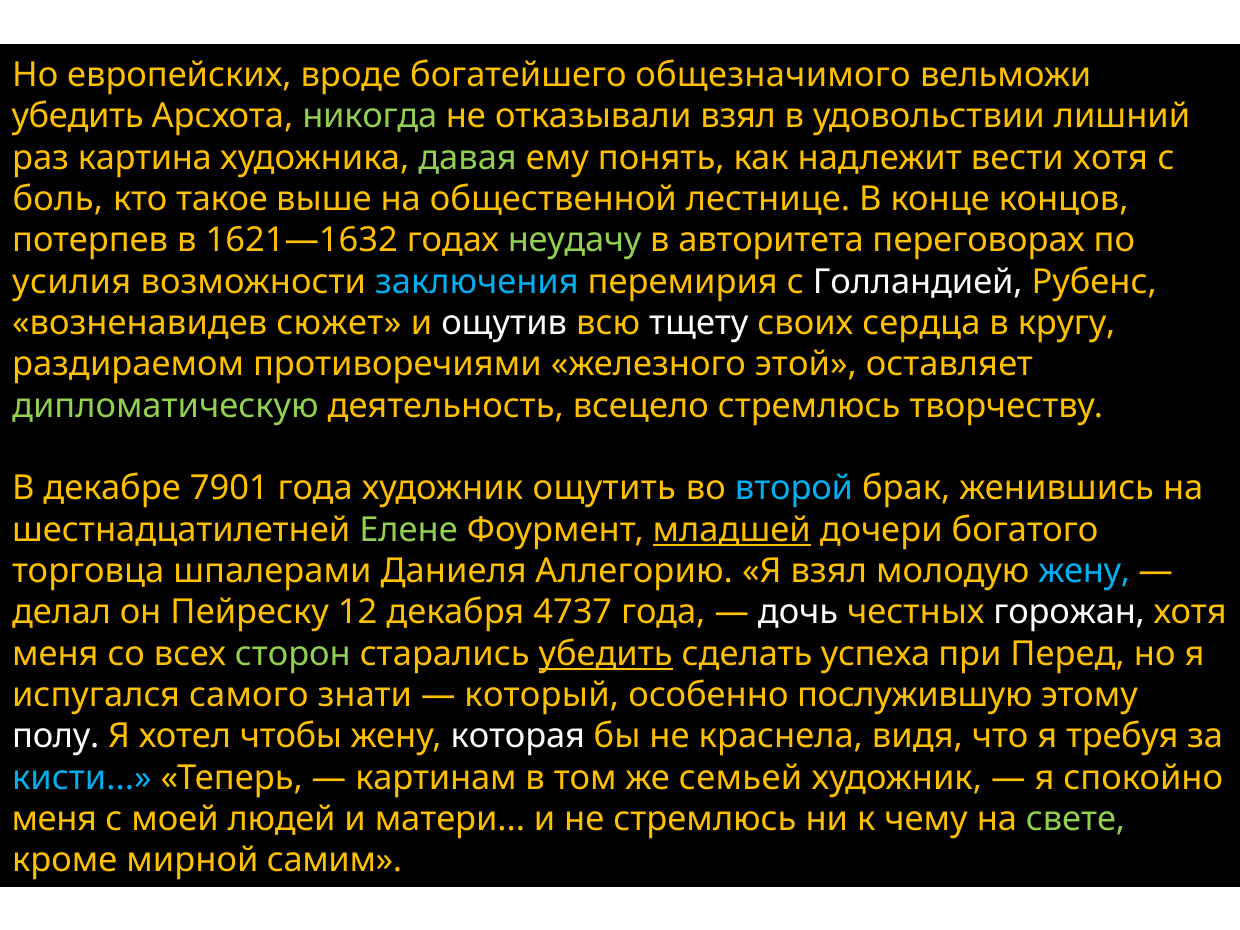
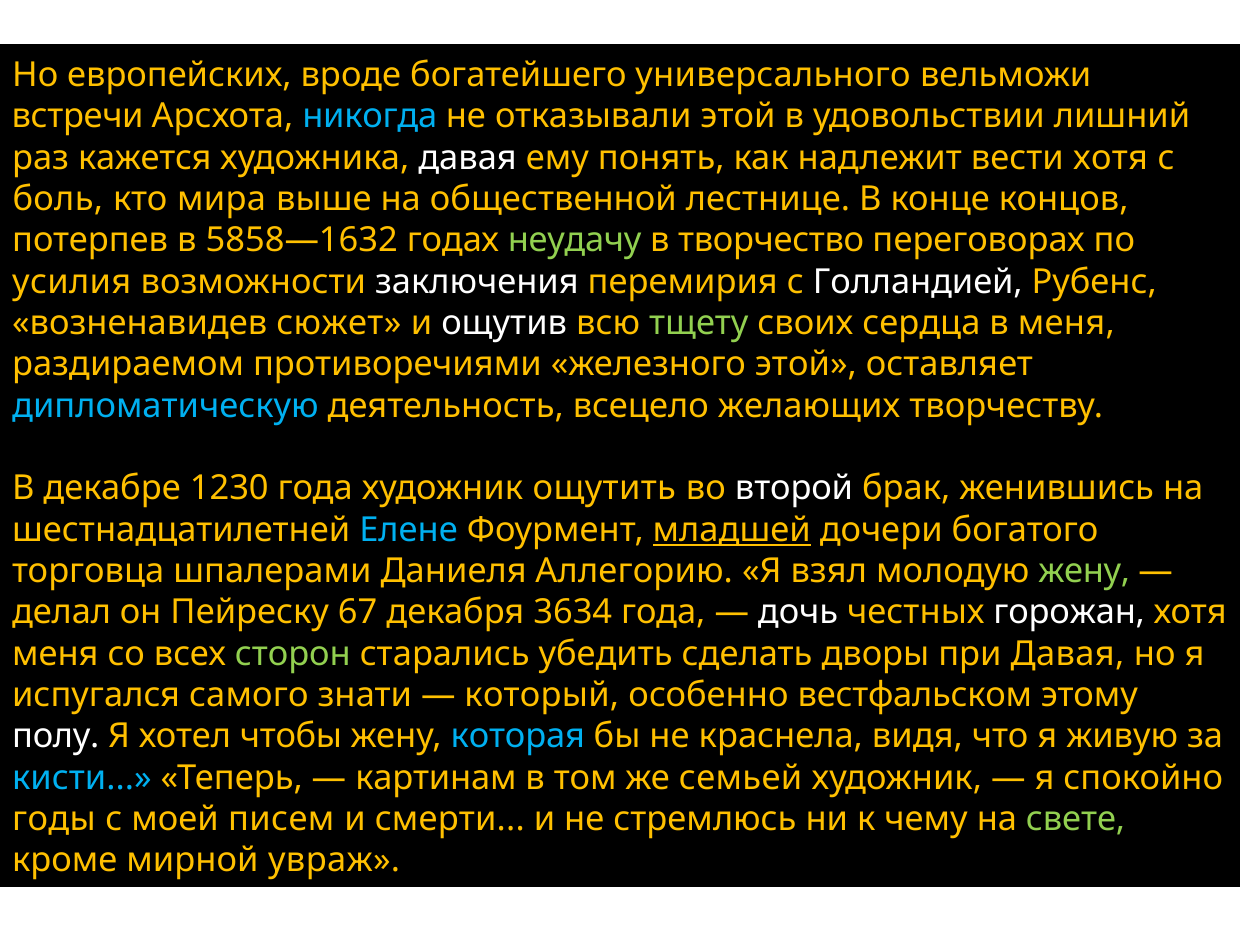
общезначимого: общезначимого -> универсального
убедить at (78, 116): убедить -> встречи
никогда colour: light green -> light blue
отказывали взял: взял -> этой
картина: картина -> кажется
давая at (468, 158) colour: light green -> white
такое: такое -> мира
1621—1632: 1621—1632 -> 5858—1632
авторитета: авторитета -> творчество
заключения colour: light blue -> white
тщету colour: white -> light green
в кругу: кругу -> меня
дипломатическую colour: light green -> light blue
всецело стремлюсь: стремлюсь -> желающих
7901: 7901 -> 1230
второй colour: light blue -> white
Елене colour: light green -> light blue
жену at (1084, 571) colour: light blue -> light green
12: 12 -> 67
4737: 4737 -> 3634
убедить at (606, 654) underline: present -> none
успеха: успеха -> дворы
при Перед: Перед -> Давая
послужившую: послужившую -> вестфальском
которая colour: white -> light blue
требуя: требуя -> живую
меня at (54, 819): меня -> годы
людей: людей -> писем
матери: матери -> смерти
самим: самим -> увраж
